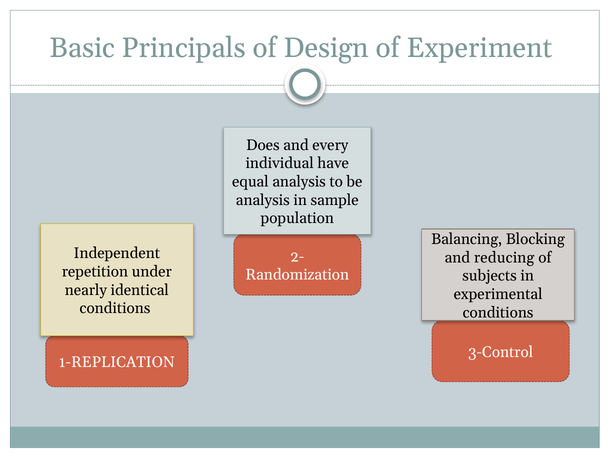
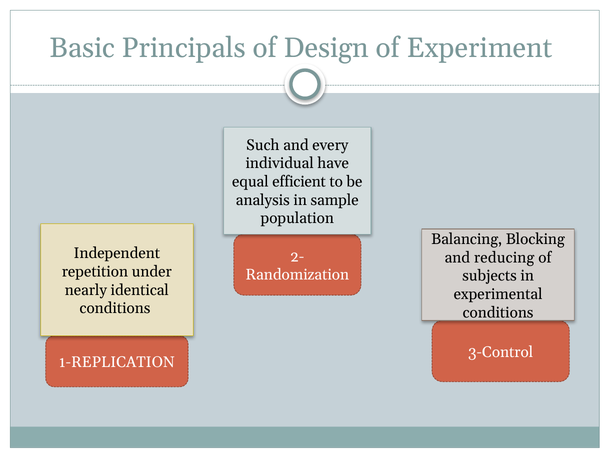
Does: Does -> Such
equal analysis: analysis -> efficient
